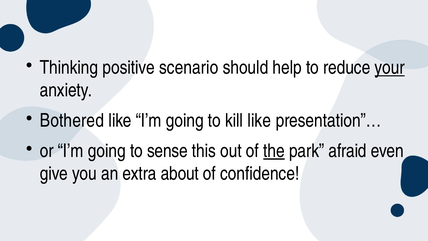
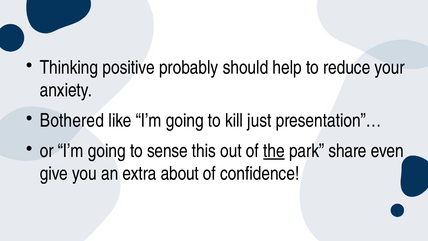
scenario: scenario -> probably
your underline: present -> none
kill like: like -> just
afraid: afraid -> share
